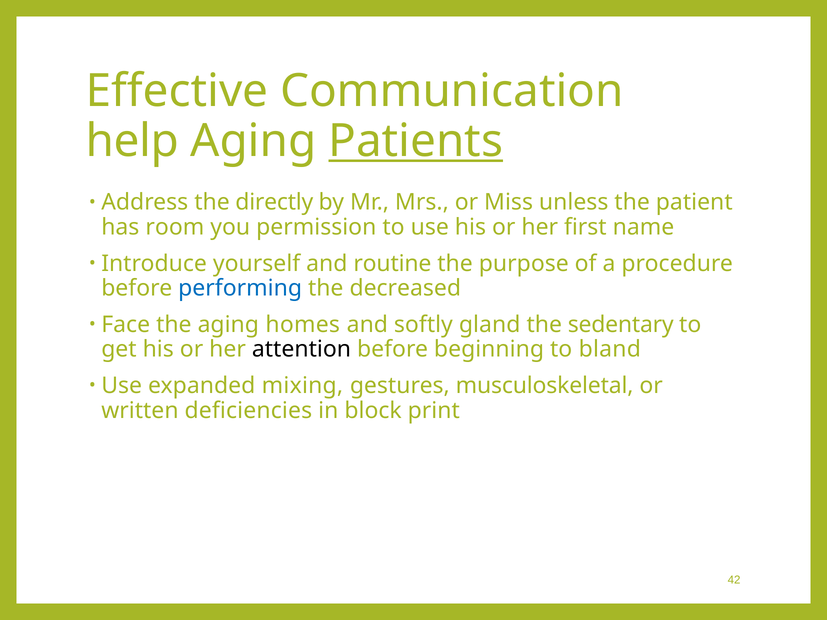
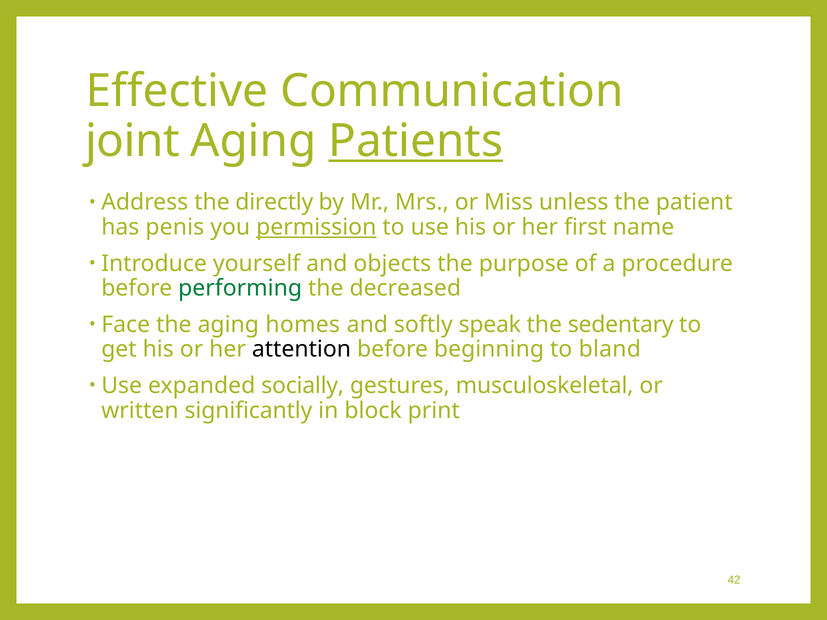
help: help -> joint
room: room -> penis
permission underline: none -> present
routine: routine -> objects
performing colour: blue -> green
gland: gland -> speak
mixing: mixing -> socially
deficiencies: deficiencies -> significantly
